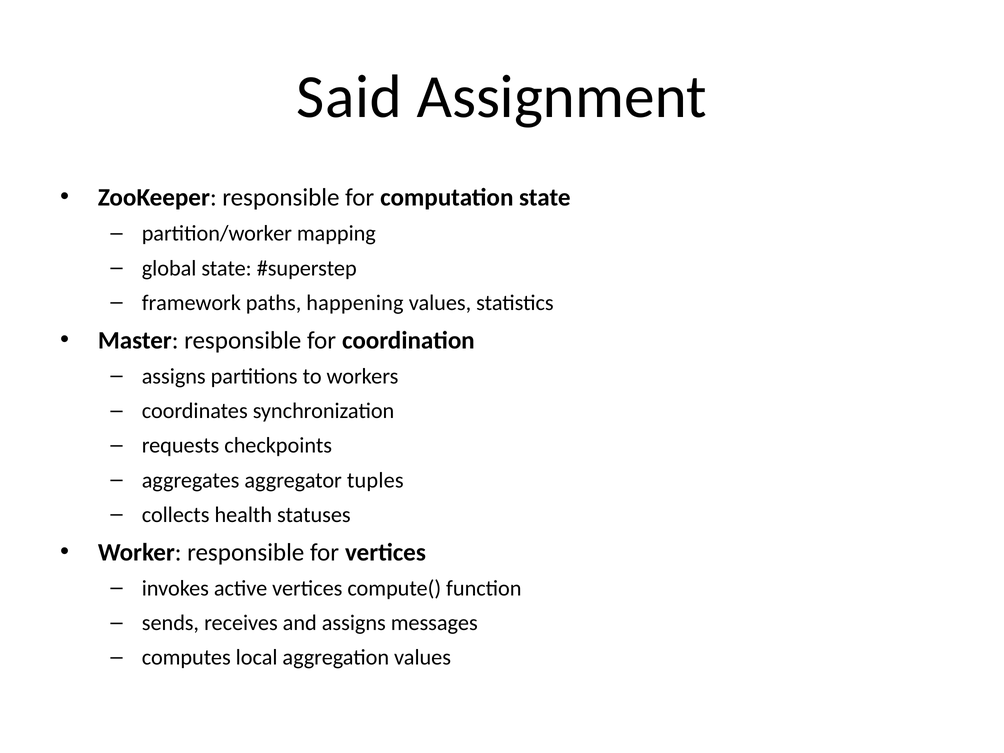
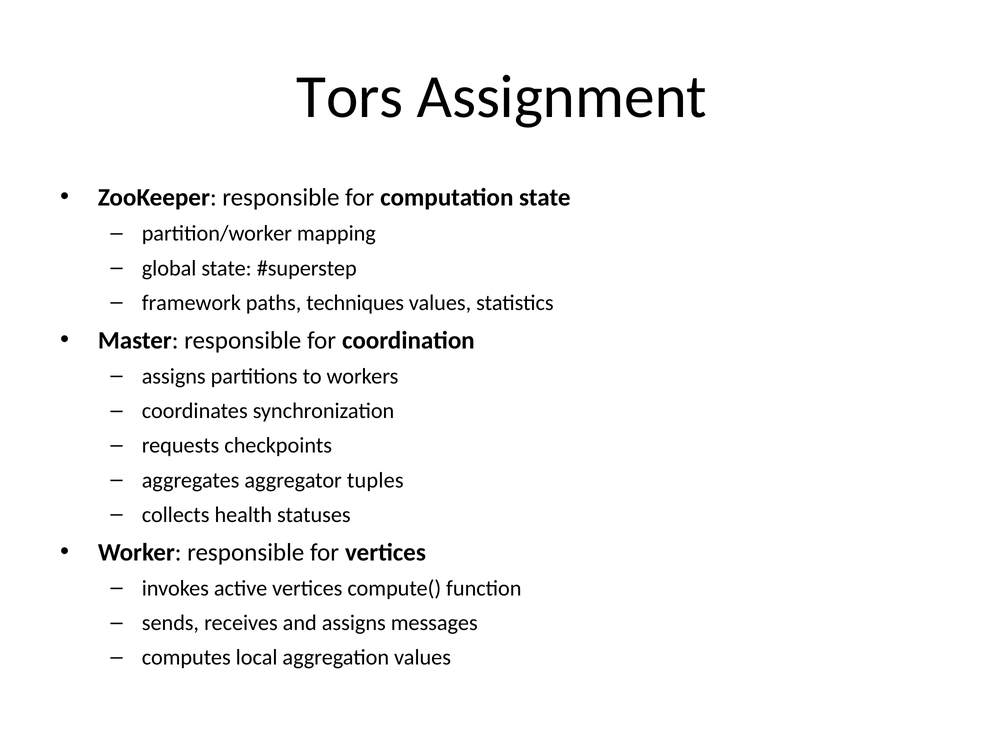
Said: Said -> Tors
happening: happening -> techniques
